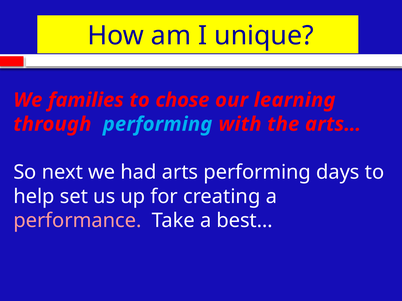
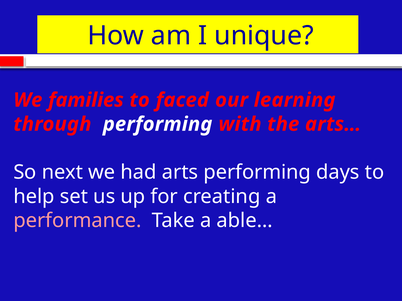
chose: chose -> faced
performing at (158, 124) colour: light blue -> white
best…: best… -> able…
